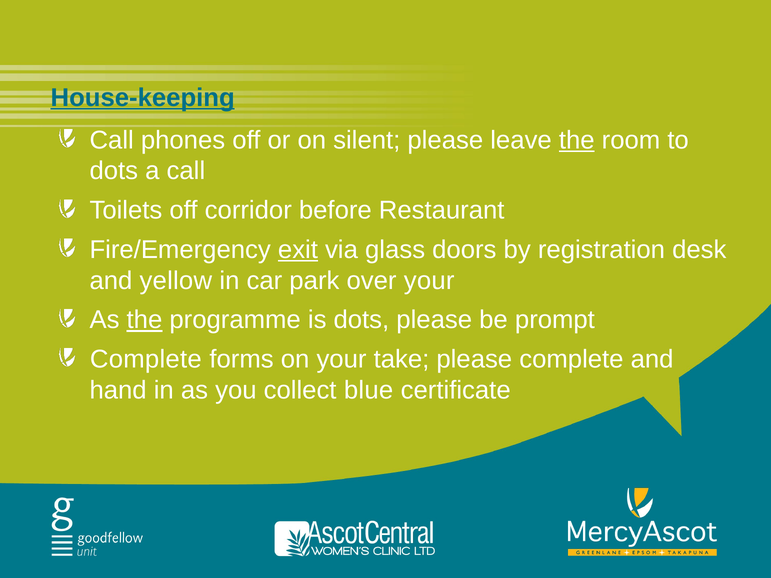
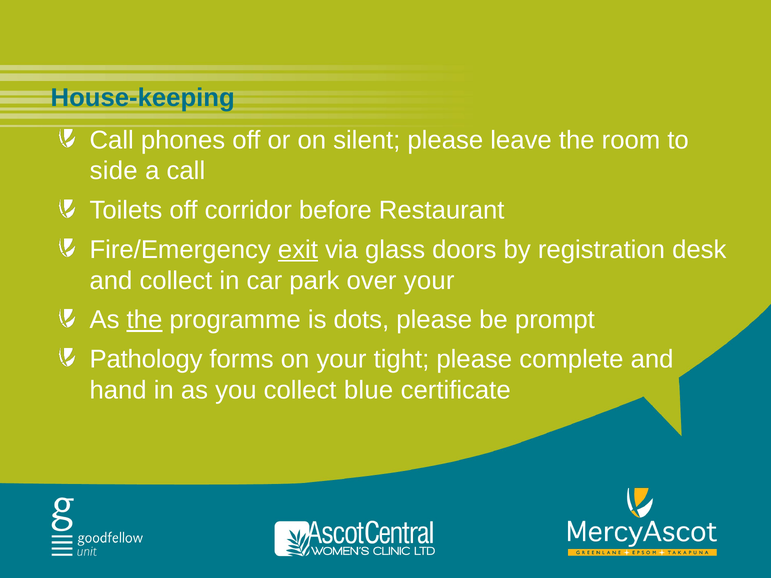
House-keeping underline: present -> none
the at (577, 140) underline: present -> none
dots at (114, 171): dots -> side
and yellow: yellow -> collect
Complete at (146, 359): Complete -> Pathology
take: take -> tight
